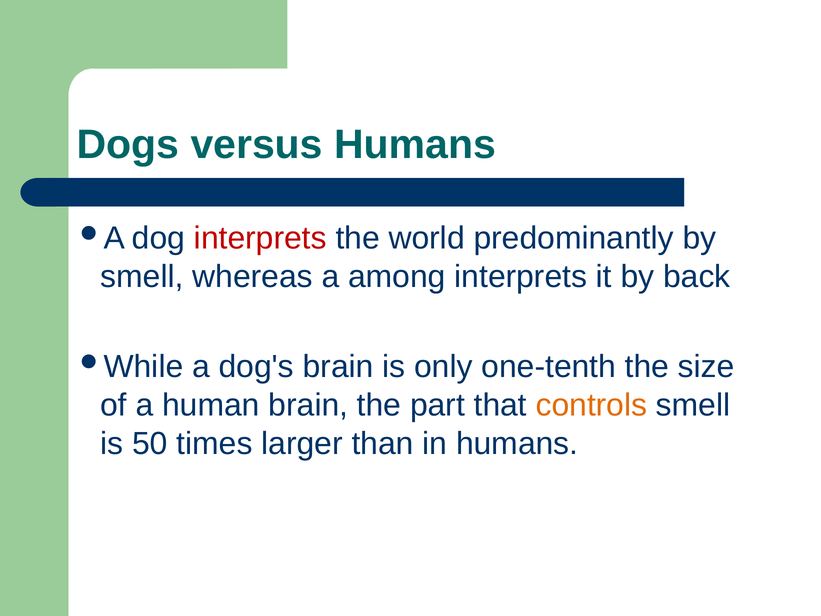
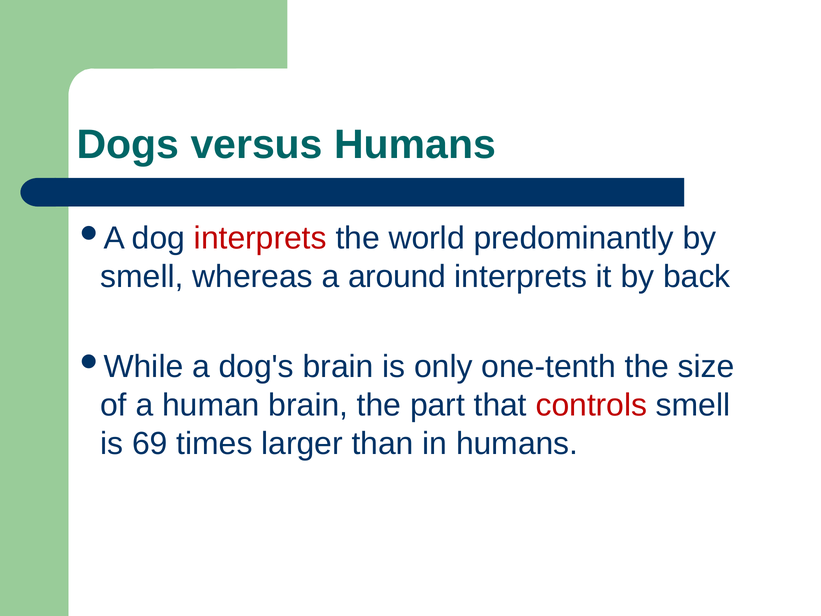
among: among -> around
controls colour: orange -> red
50: 50 -> 69
